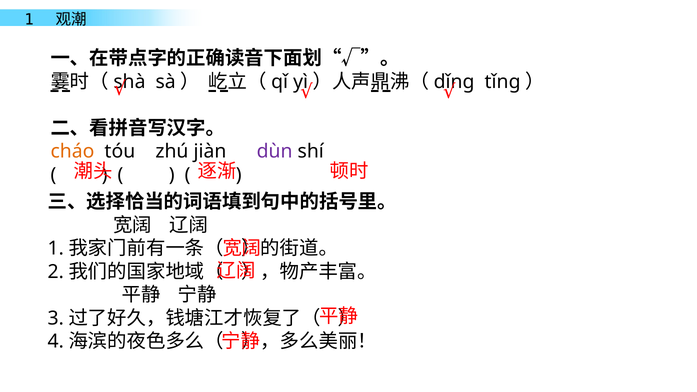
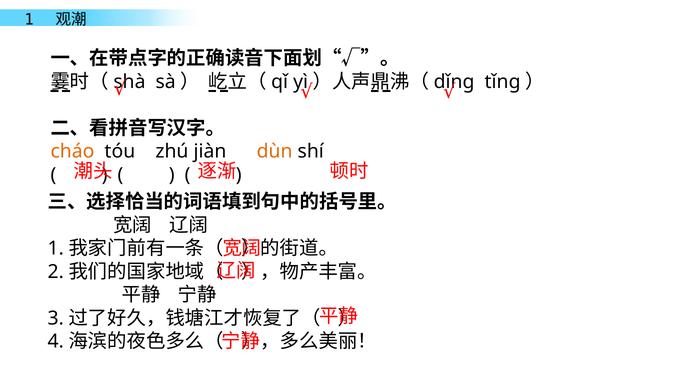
dùn colour: purple -> orange
